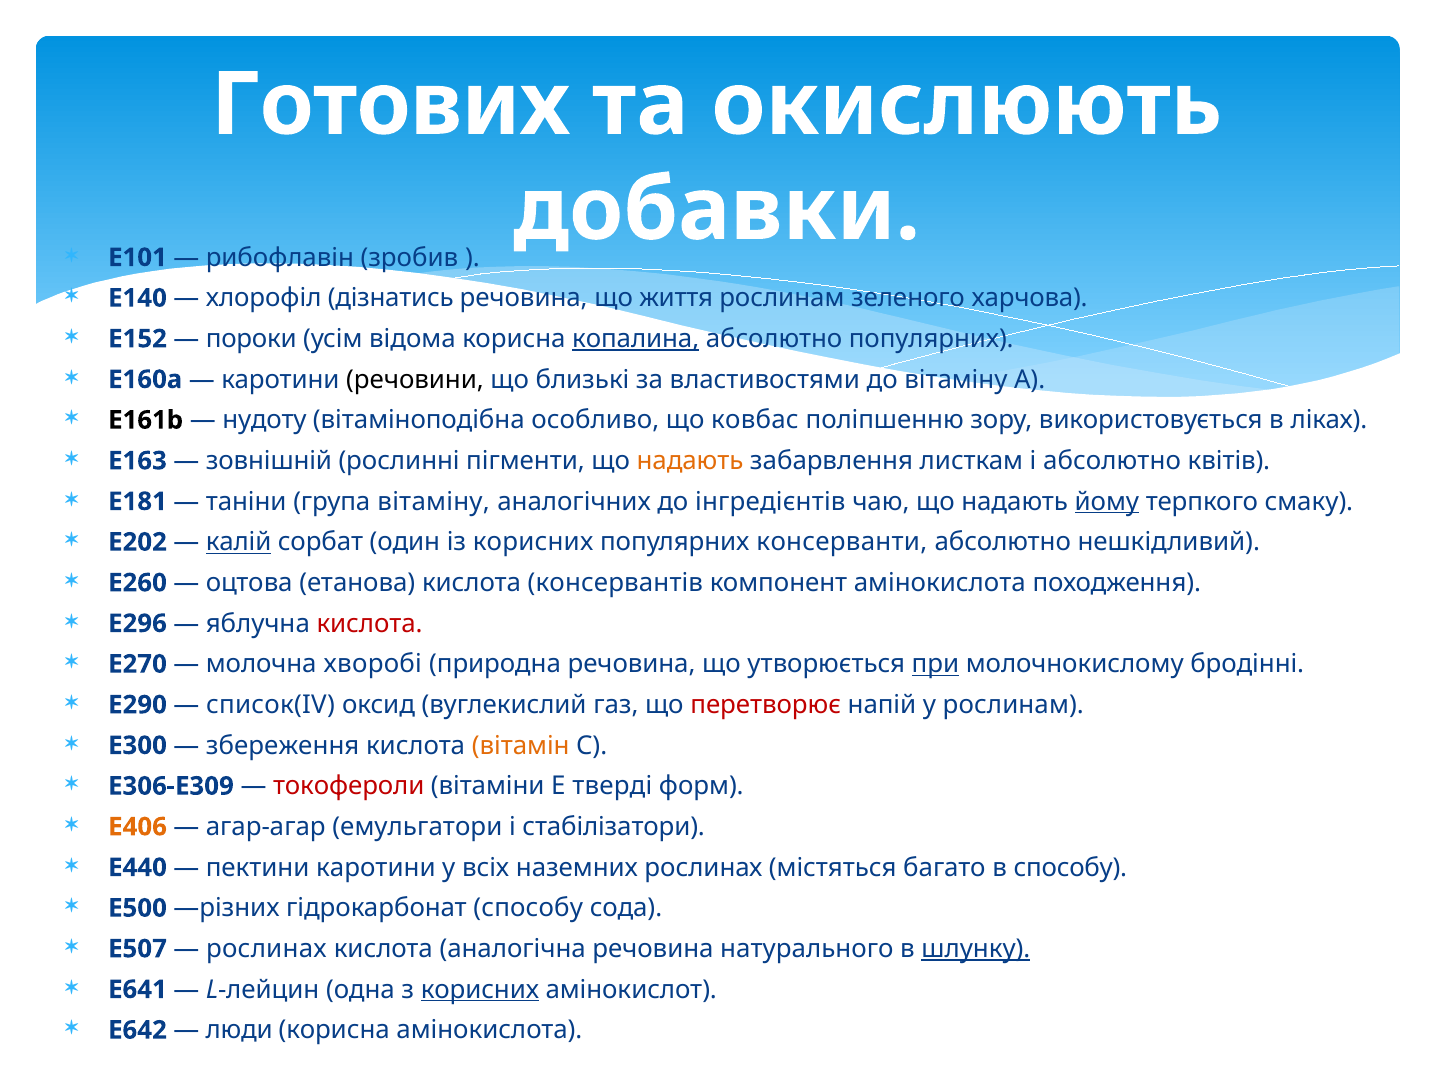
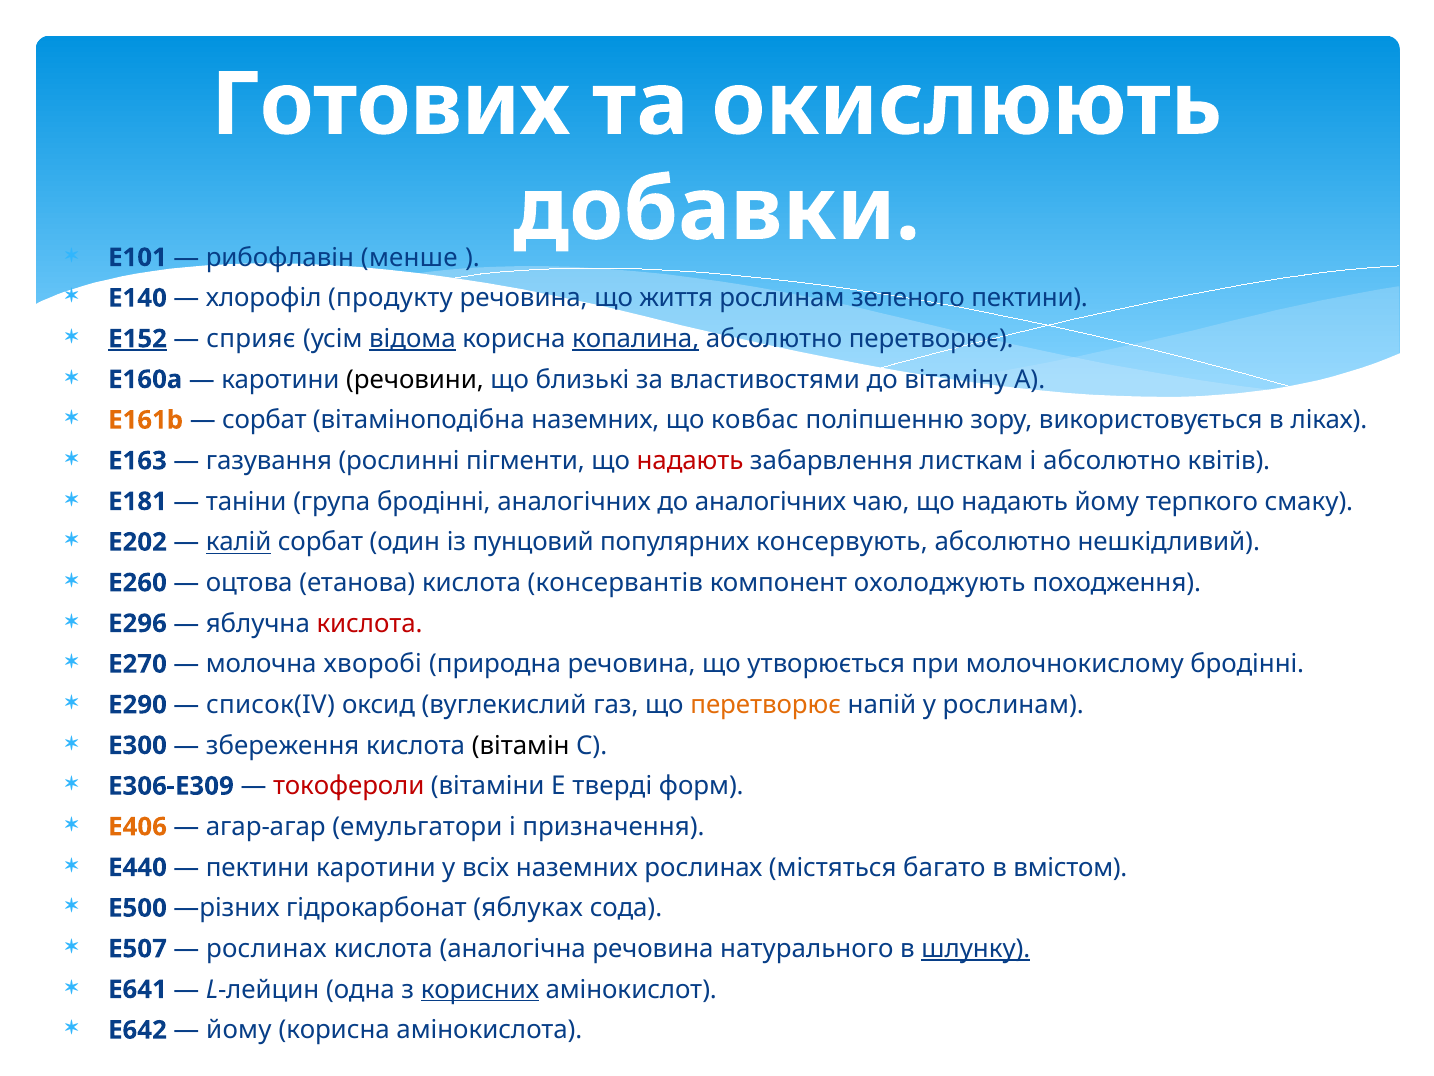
зробив: зробив -> менше
дізнатись: дізнатись -> продукту
зеленого харчова: харчова -> пектини
Е152 underline: none -> present
пороки: пороки -> сприяє
відома underline: none -> present
абсолютно популярних: популярних -> перетворює
Е161b colour: black -> orange
нудоту at (264, 420): нудоту -> сорбат
вітаміноподібна особливо: особливо -> наземних
зовнішній: зовнішній -> газування
надають at (690, 461) colour: orange -> red
група вітаміну: вітаміну -> бродінні
до інгредієнтів: інгредієнтів -> аналогічних
йому at (1107, 501) underline: present -> none
із корисних: корисних -> пунцовий
консерванти: консерванти -> консервують
компонент амінокислота: амінокислота -> охолоджують
при underline: present -> none
перетворює at (766, 704) colour: red -> orange
вітамін colour: orange -> black
стабілізатори: стабілізатори -> призначення
в способу: способу -> вмістом
гідрокарбонат способу: способу -> яблуках
люди at (239, 1030): люди -> йому
